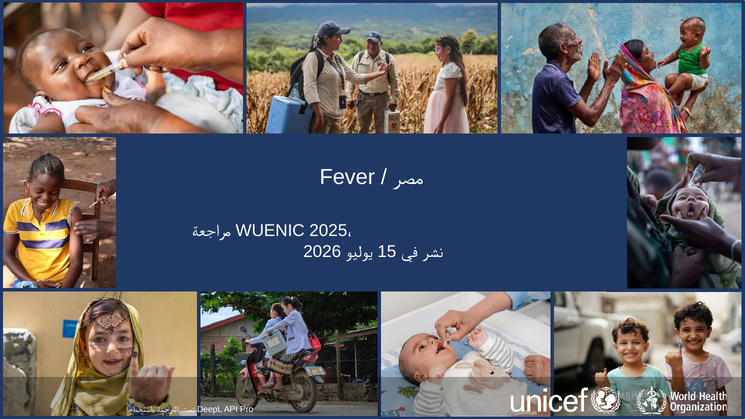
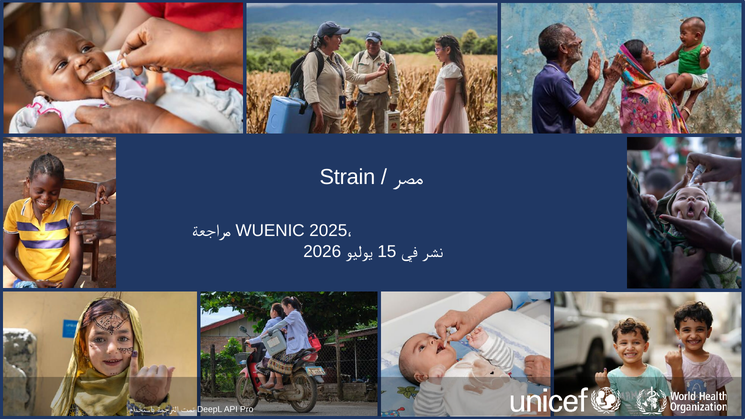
Fever: Fever -> Strain
